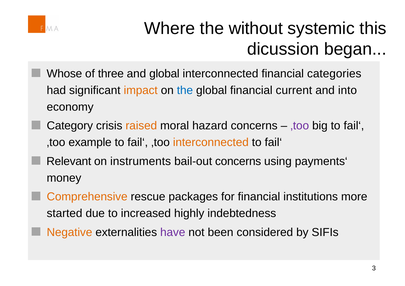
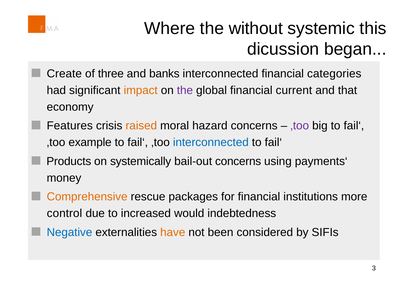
Whose: Whose -> Create
and global: global -> banks
the at (185, 90) colour: blue -> purple
into: into -> that
Category: Category -> Features
interconnected at (211, 143) colour: orange -> blue
Relevant: Relevant -> Products
instruments: instruments -> systemically
started: started -> control
highly: highly -> would
Negative colour: orange -> blue
have colour: purple -> orange
